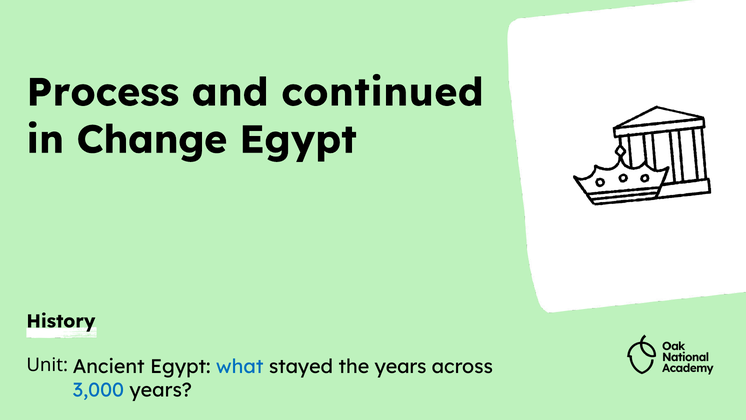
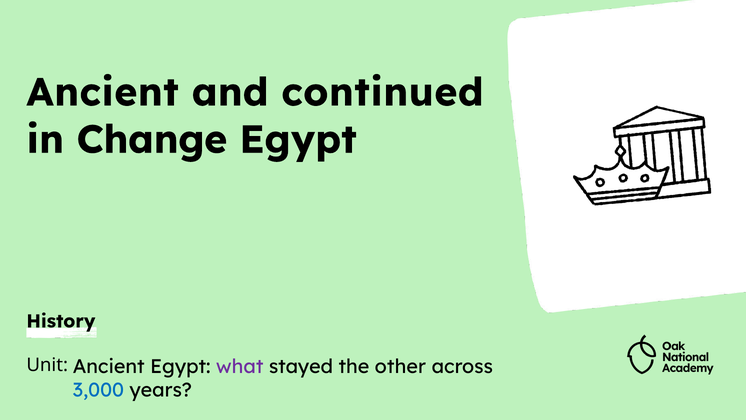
Process at (103, 92): Process -> Ancient
what colour: blue -> purple
the years: years -> other
